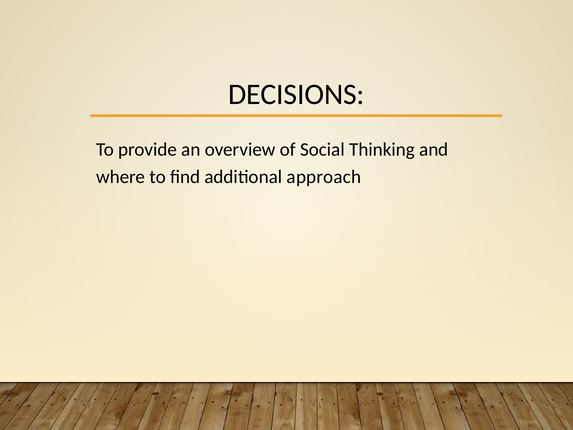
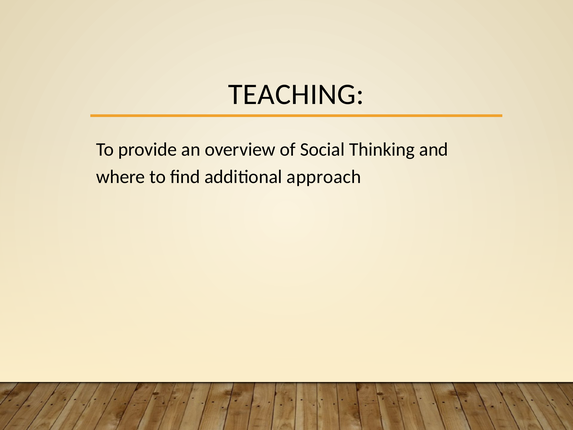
DECISIONS: DECISIONS -> TEACHING
